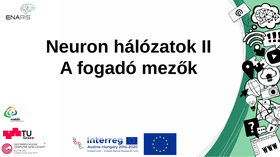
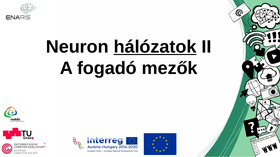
hálózatok underline: none -> present
